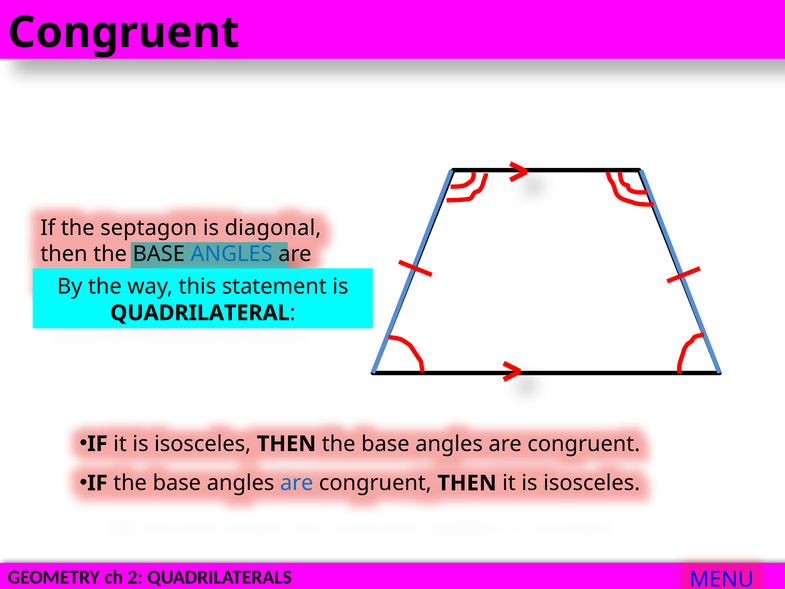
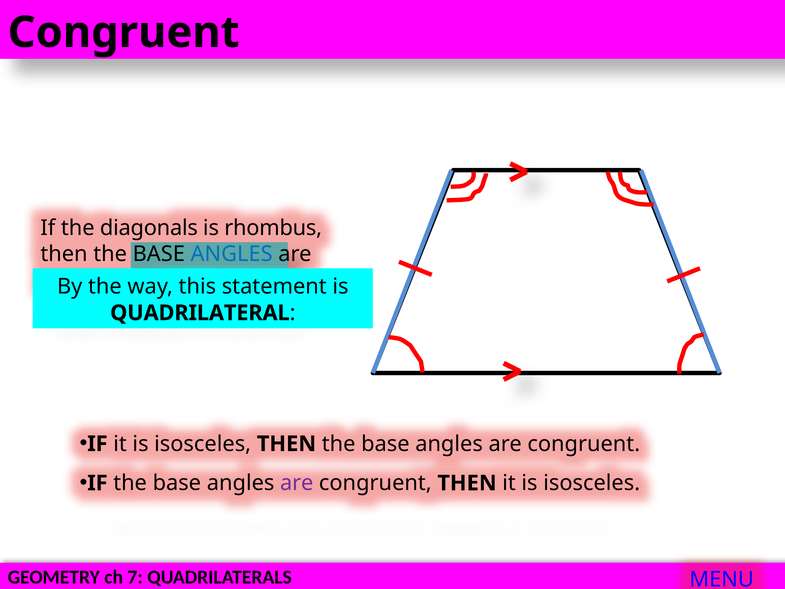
septagon: septagon -> diagonals
diagonal: diagonal -> rhombus
are at (297, 483) colour: blue -> purple
2: 2 -> 7
